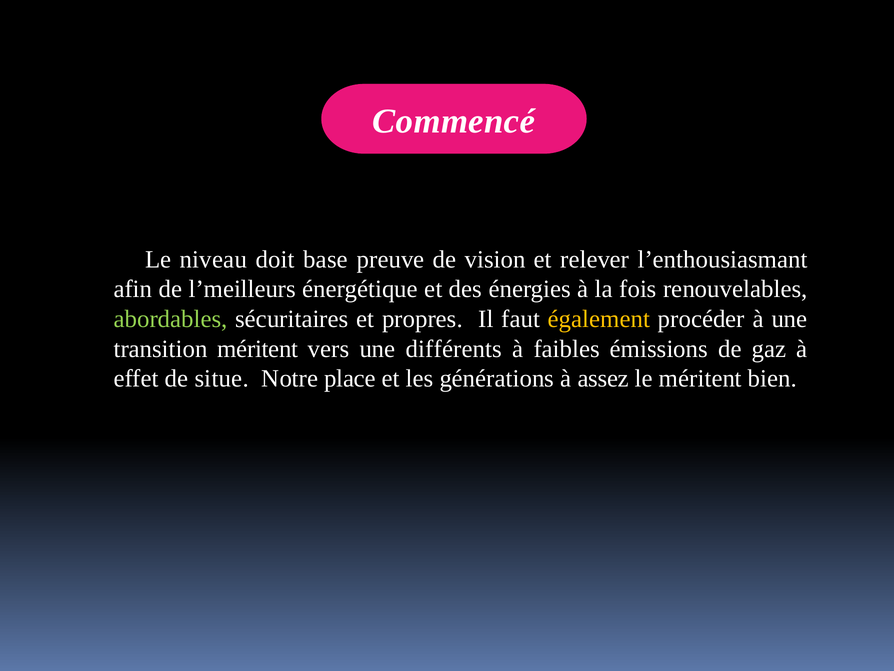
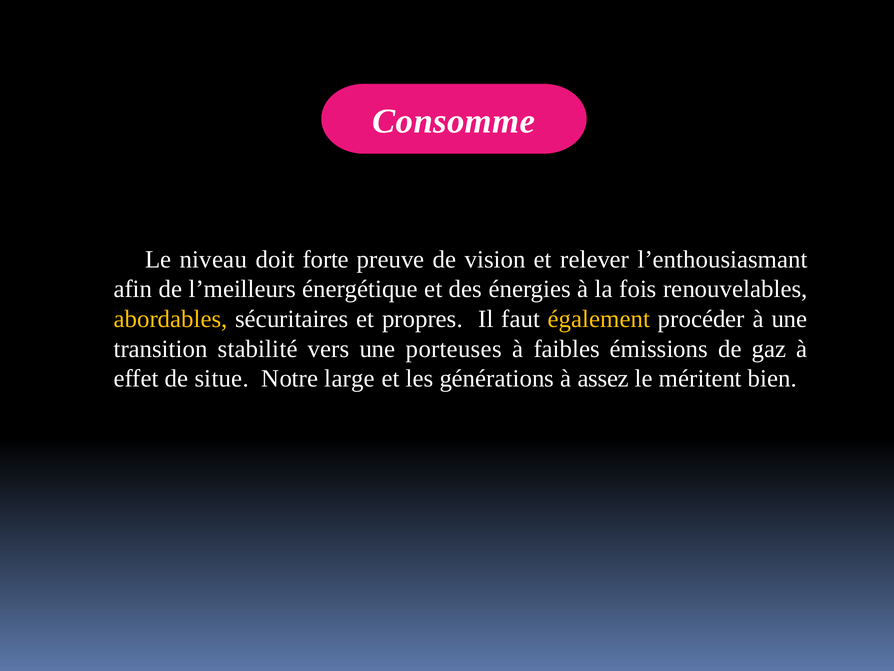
Commencé: Commencé -> Consomme
base: base -> forte
abordables colour: light green -> yellow
transition méritent: méritent -> stabilité
différents: différents -> porteuses
place: place -> large
